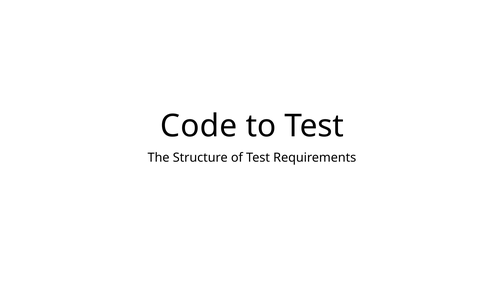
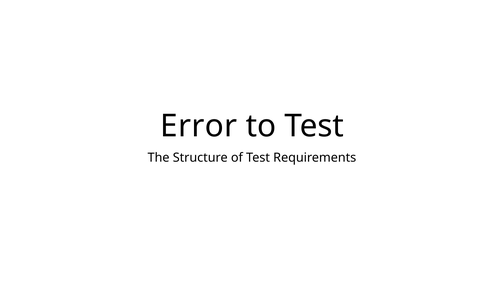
Code: Code -> Error
